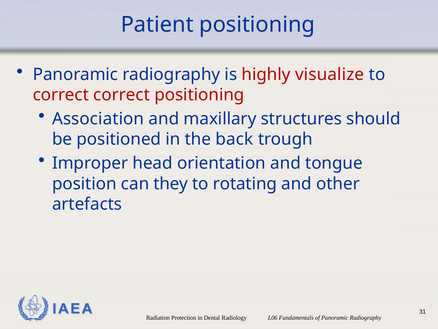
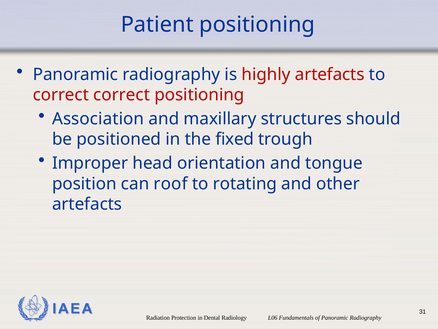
highly visualize: visualize -> artefacts
back: back -> fixed
they: they -> roof
